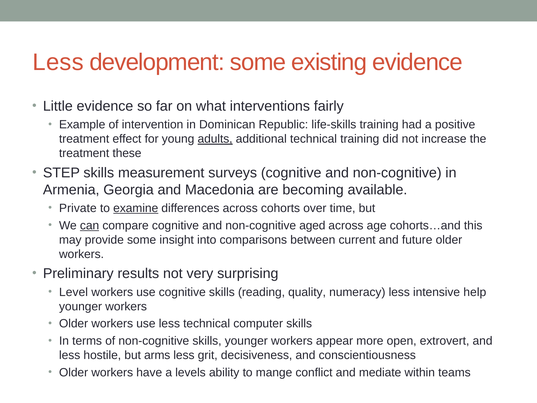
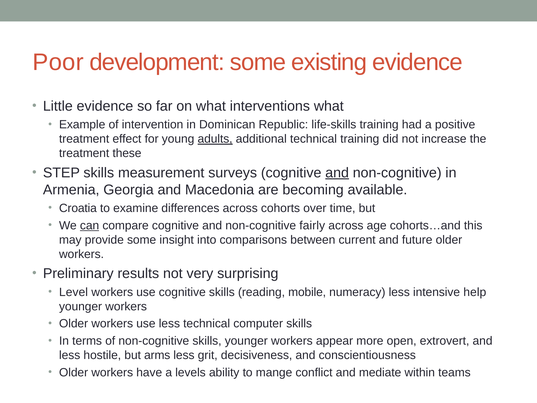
Less at (58, 62): Less -> Poor
interventions fairly: fairly -> what
and at (337, 173) underline: none -> present
Private: Private -> Croatia
examine underline: present -> none
aged: aged -> fairly
quality: quality -> mobile
